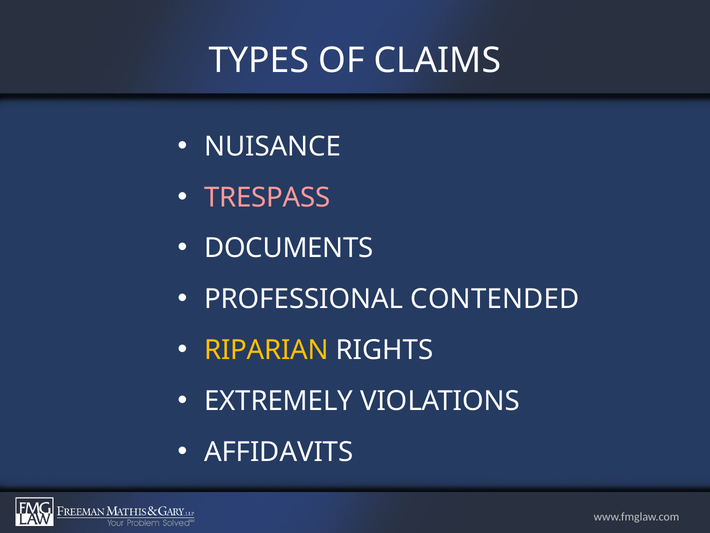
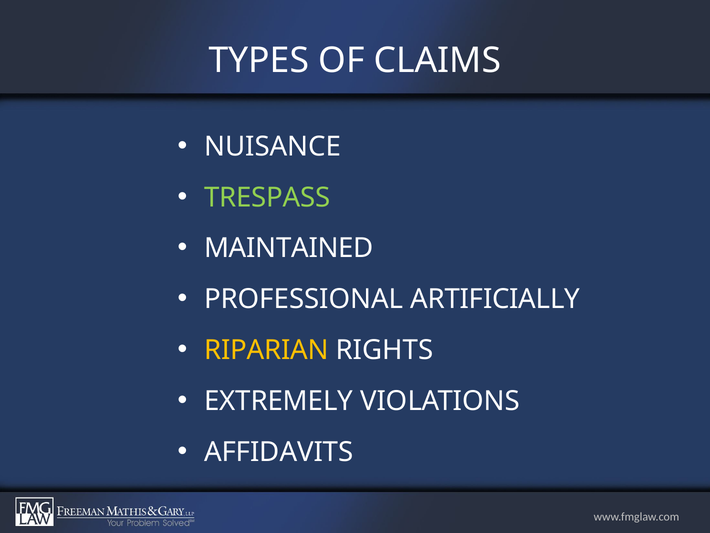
TRESPASS colour: pink -> light green
DOCUMENTS: DOCUMENTS -> MAINTAINED
CONTENDED: CONTENDED -> ARTIFICIALLY
